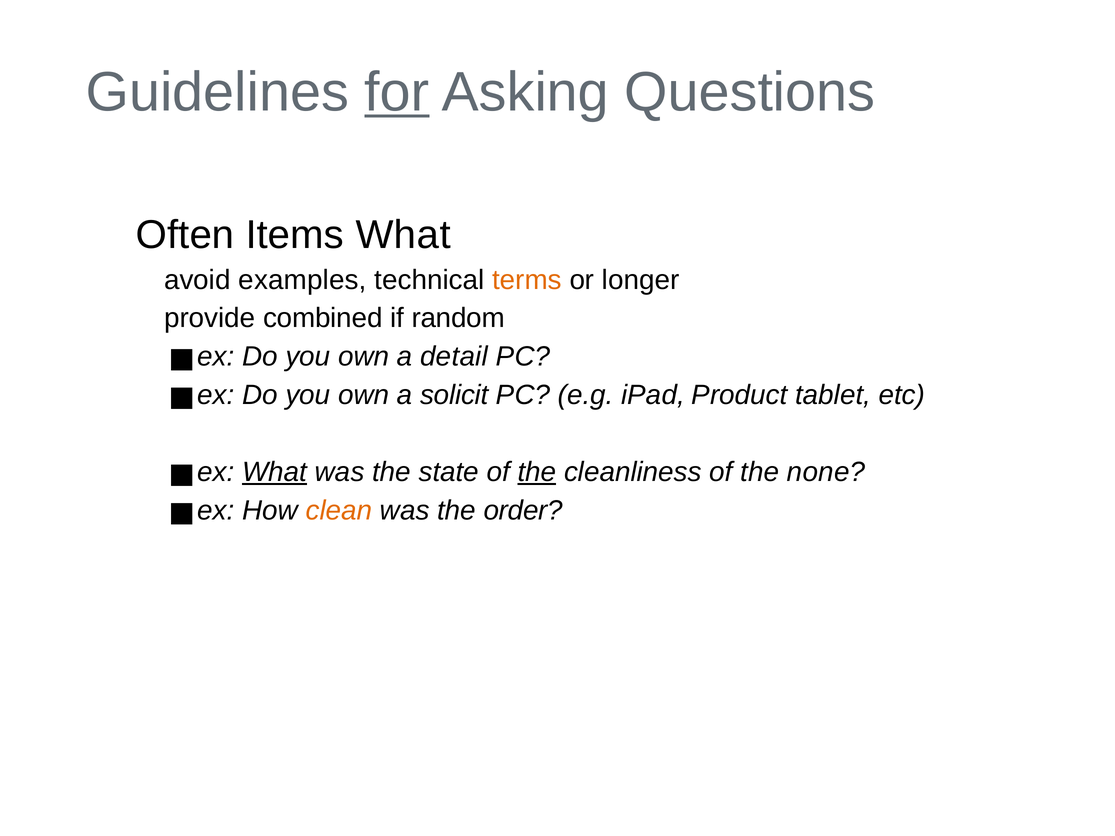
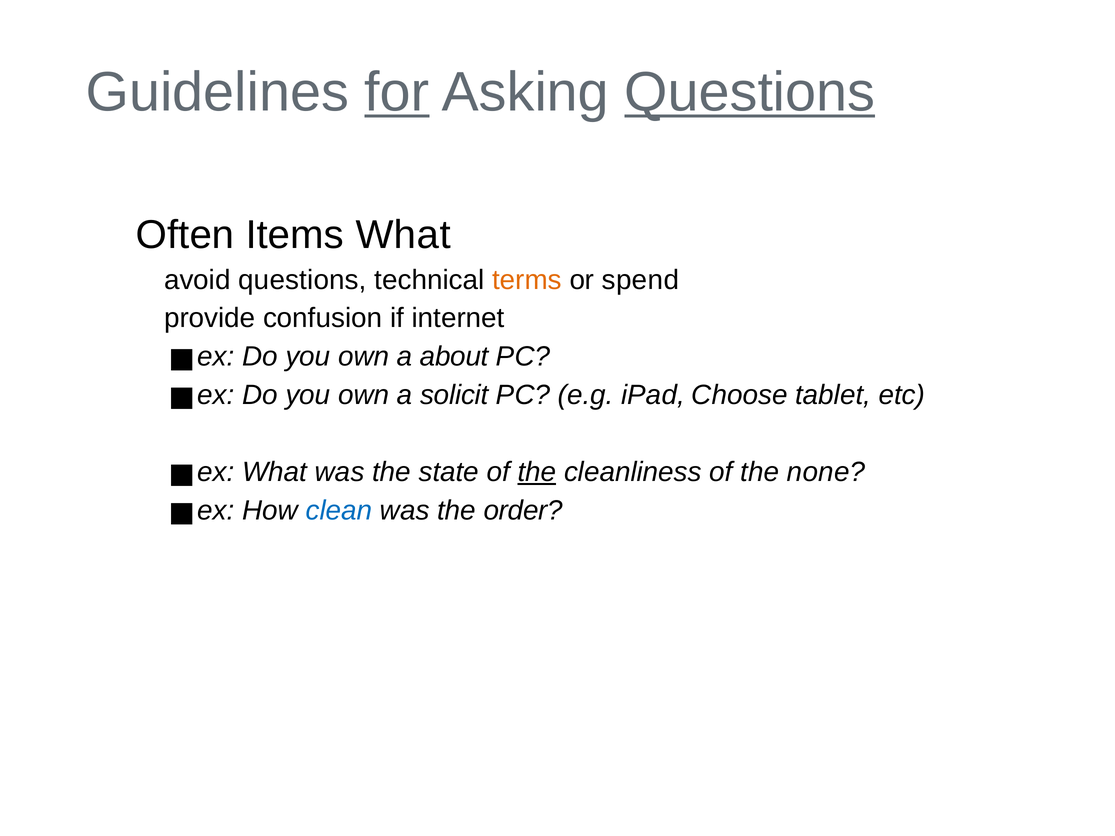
Questions at (750, 92) underline: none -> present
examples at (302, 280): examples -> questions
longer: longer -> spend
combined: combined -> confusion
random: random -> internet
detail: detail -> about
Product: Product -> Choose
What at (275, 472) underline: present -> none
clean colour: orange -> blue
